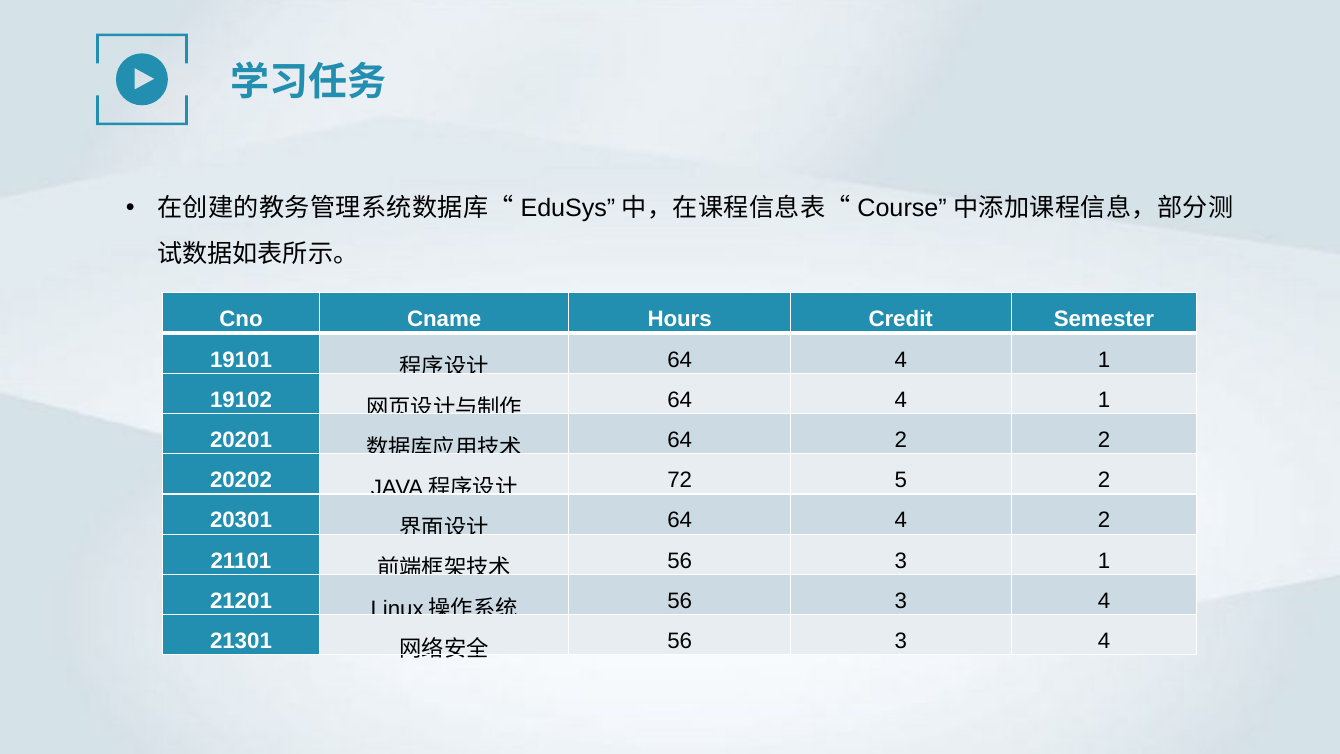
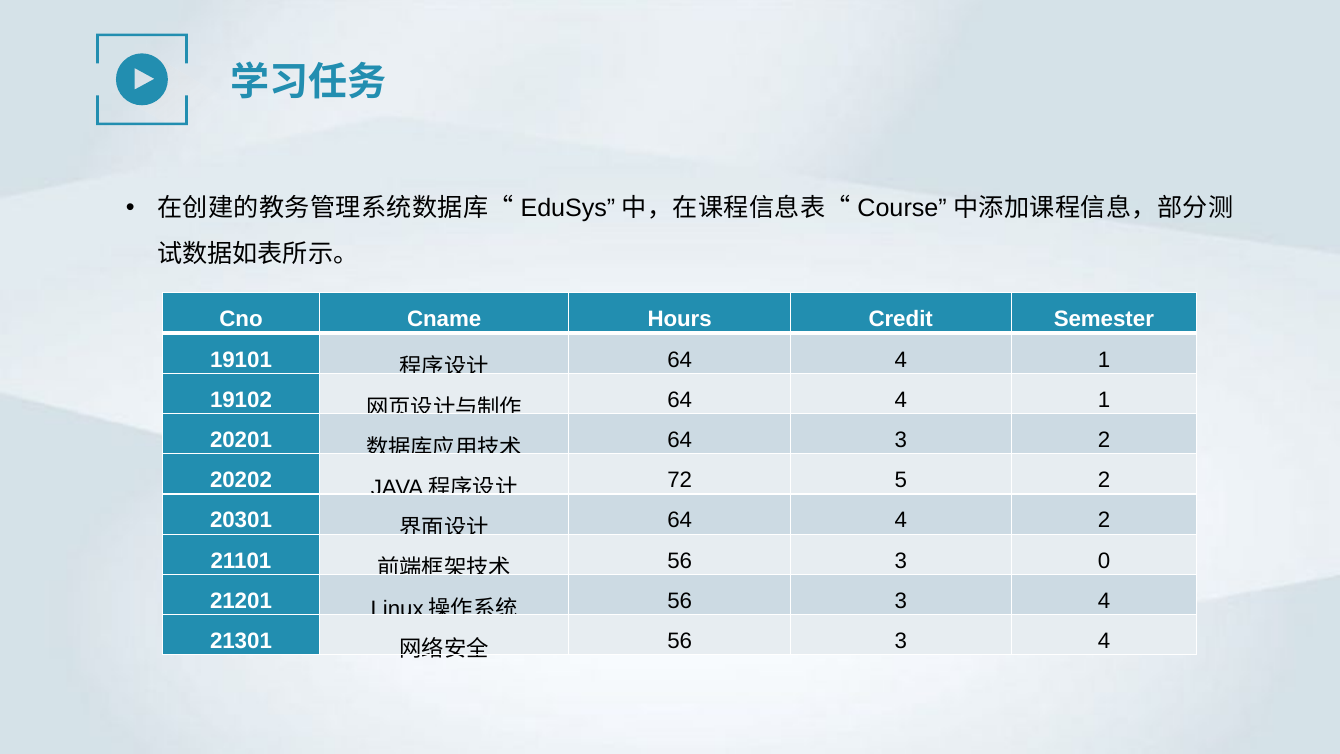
64 2: 2 -> 3
3 1: 1 -> 0
